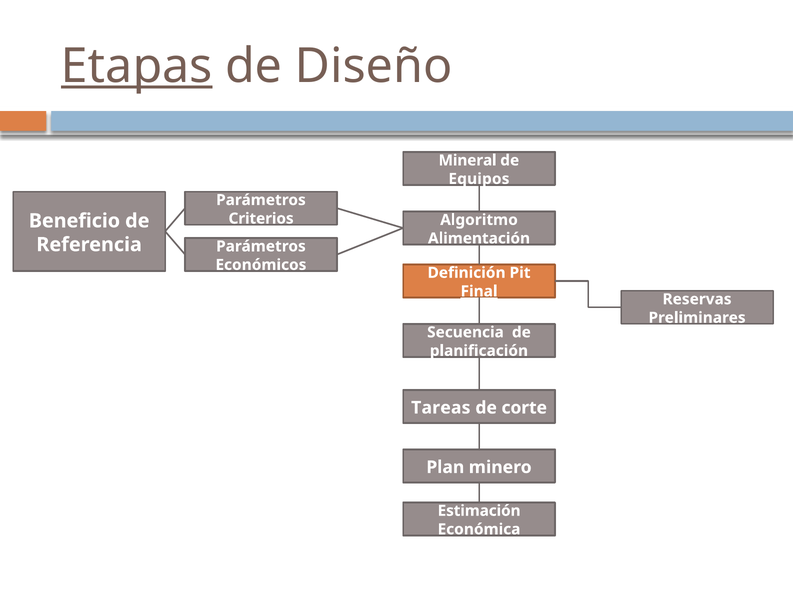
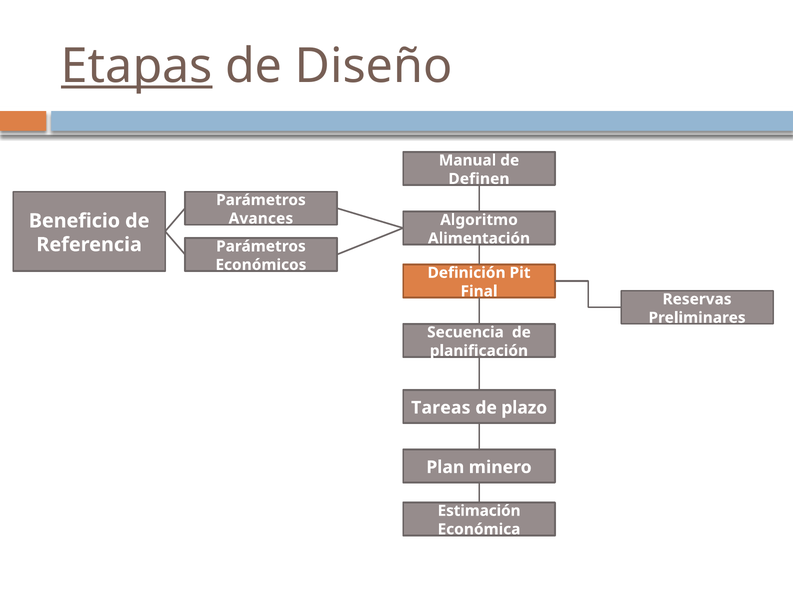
Mineral: Mineral -> Manual
Equipos: Equipos -> Definen
Criterios: Criterios -> Avances
Final underline: present -> none
corte: corte -> plazo
